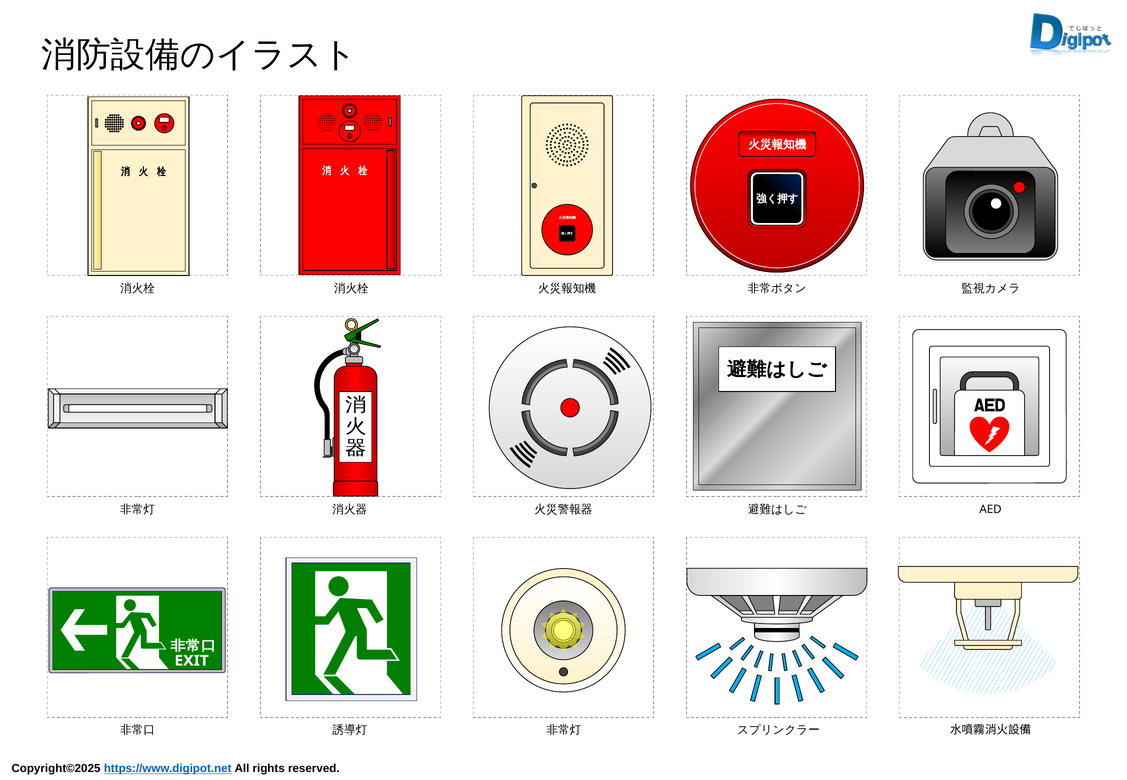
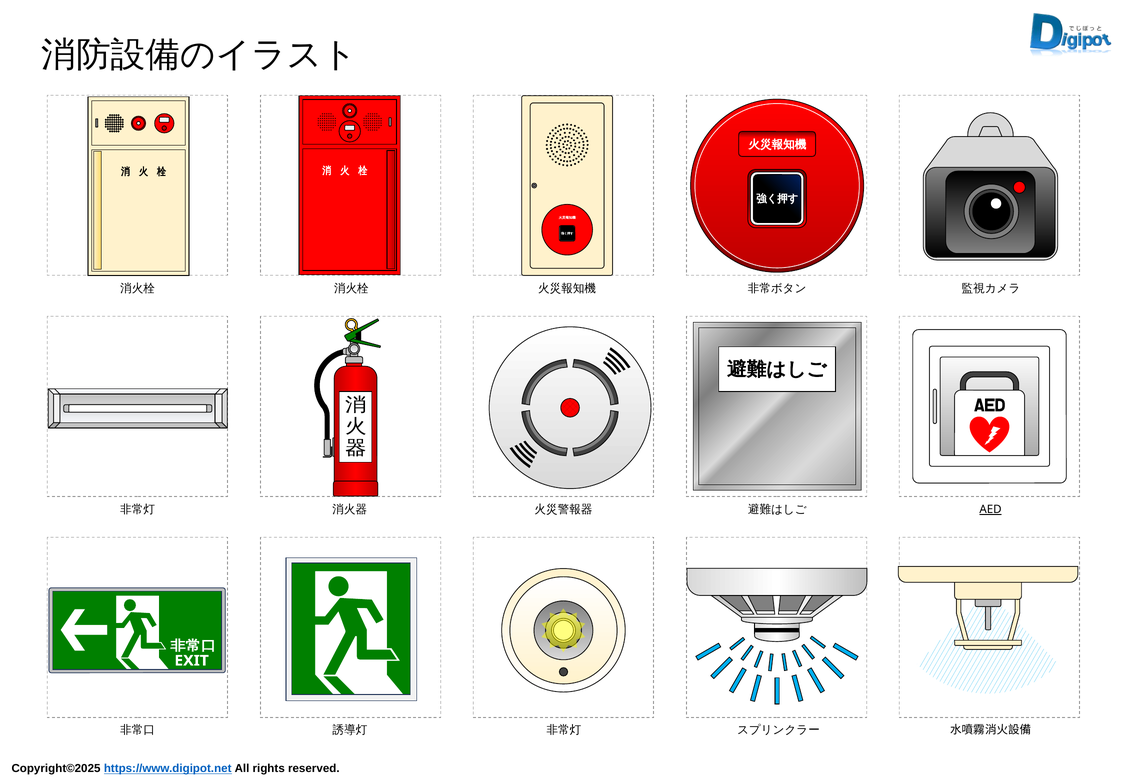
AED underline: none -> present
